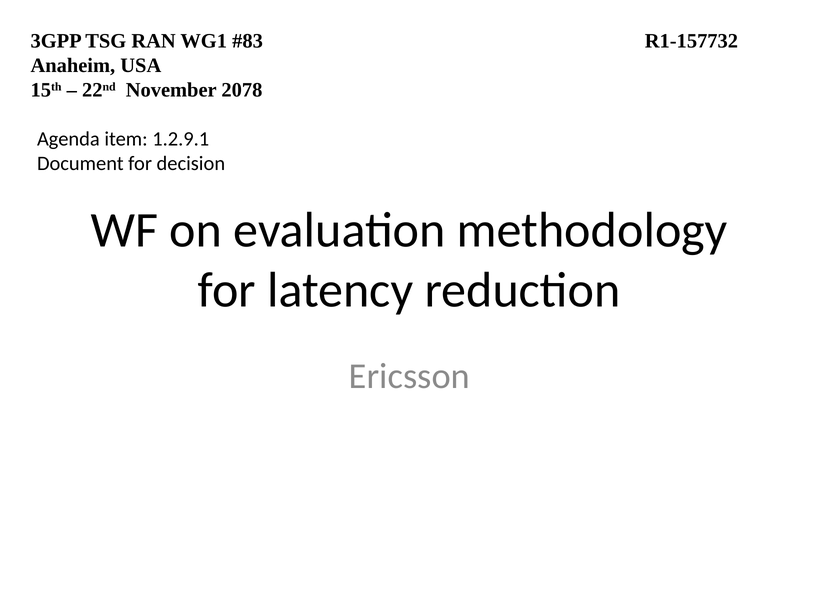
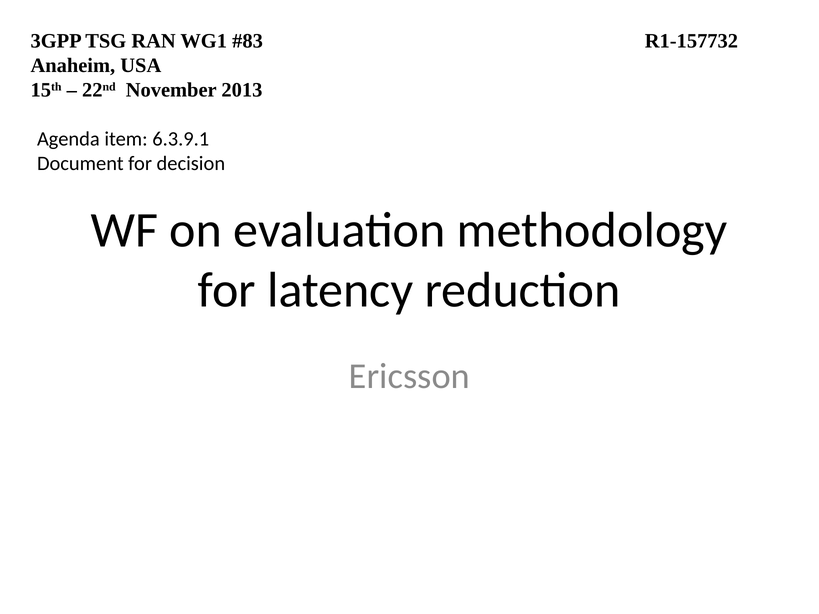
2078: 2078 -> 2013
1.2.9.1: 1.2.9.1 -> 6.3.9.1
